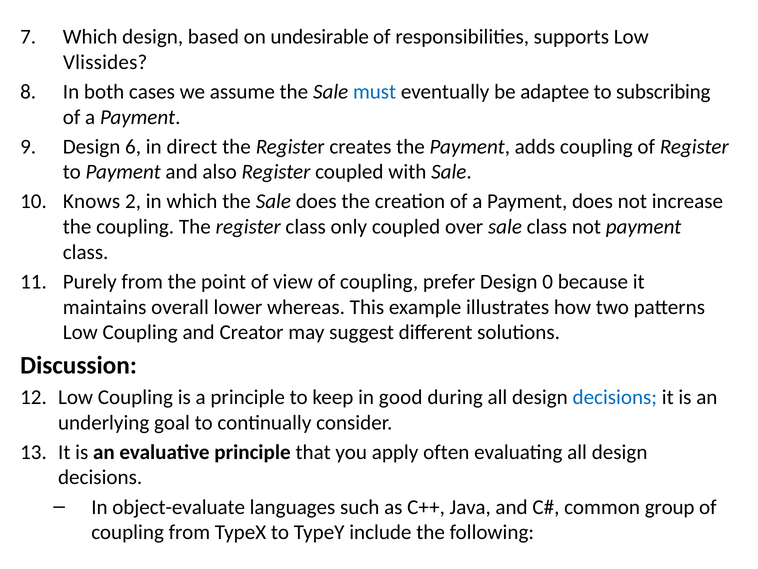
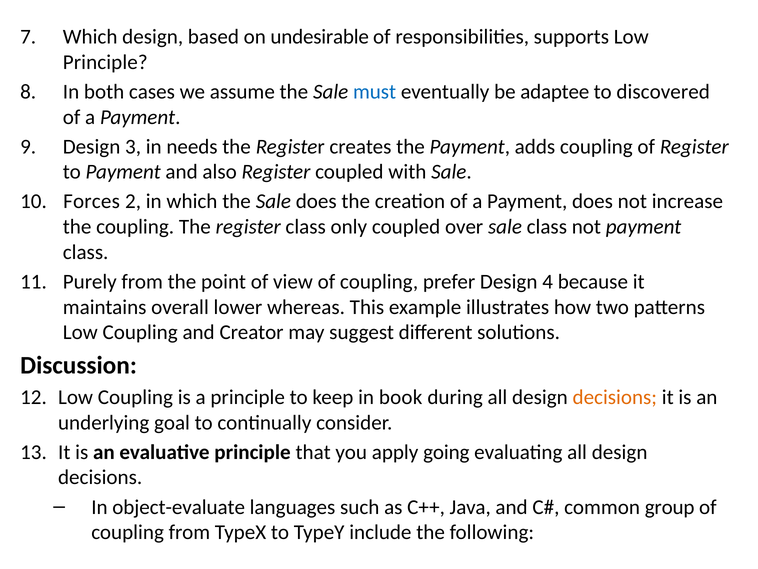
Vlissides at (105, 62): Vlissides -> Principle
subscribing: subscribing -> discovered
6: 6 -> 3
direct: direct -> needs
Knows: Knows -> Forces
0: 0 -> 4
good: good -> book
decisions at (615, 397) colour: blue -> orange
often: often -> going
